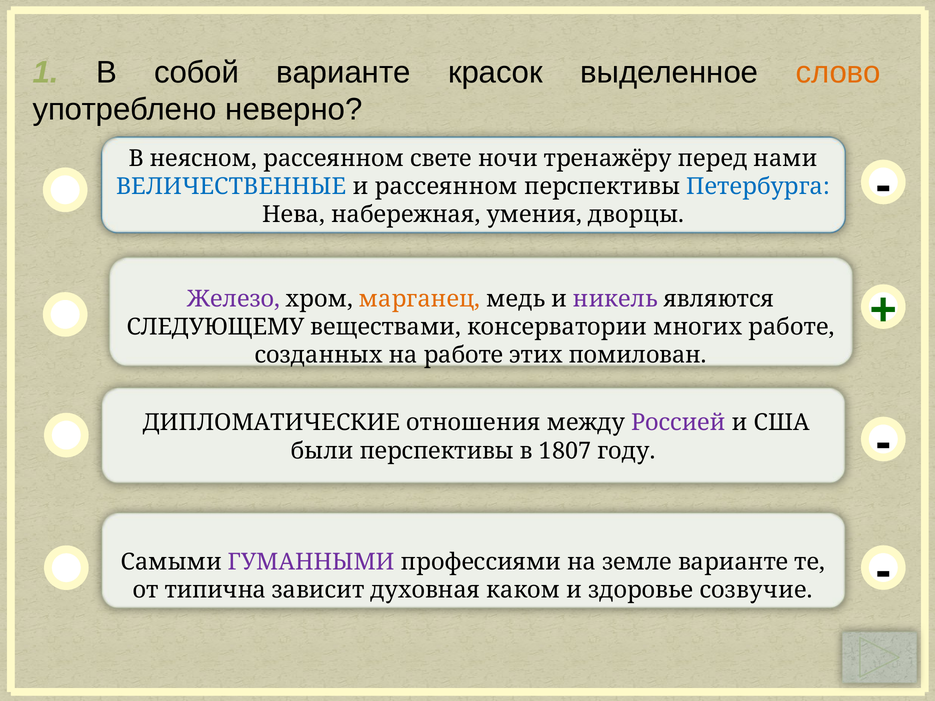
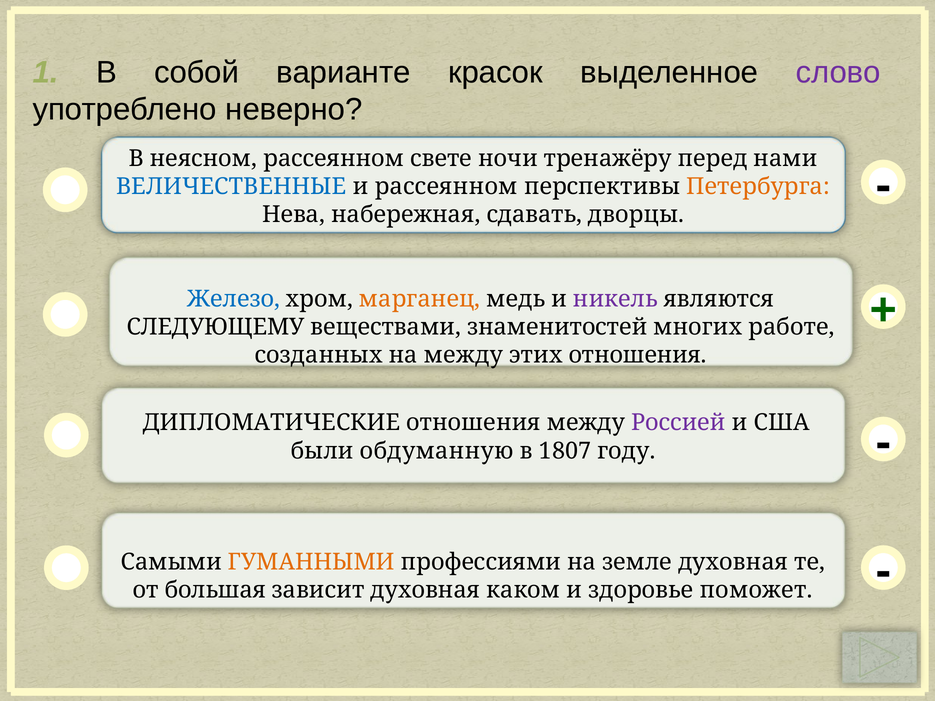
слово colour: orange -> purple
Петербурга colour: blue -> orange
умения: умения -> сдавать
Железо colour: purple -> blue
консерватории: консерватории -> знаменитостей
на работе: работе -> между
этих помилован: помилован -> отношения
были перспективы: перспективы -> обдуманную
ГУМАННЫМИ colour: purple -> orange
земле варианте: варианте -> духовная
типична: типична -> большая
созвучие: созвучие -> поможет
